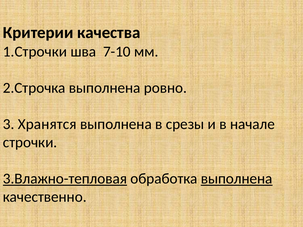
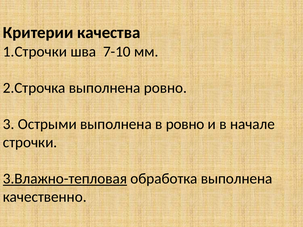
Хранятся: Хранятся -> Острыми
в срезы: срезы -> ровно
выполнена at (237, 179) underline: present -> none
